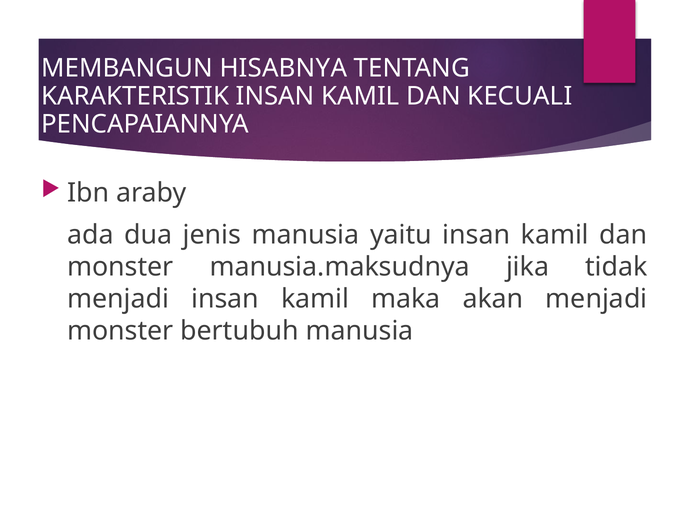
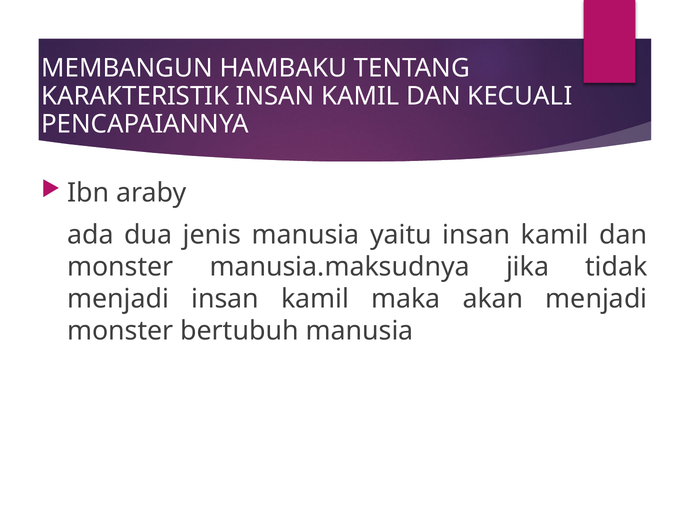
HISABNYA: HISABNYA -> HAMBAKU
